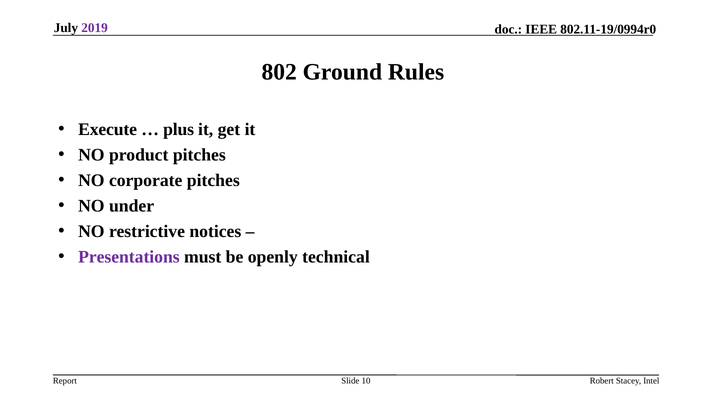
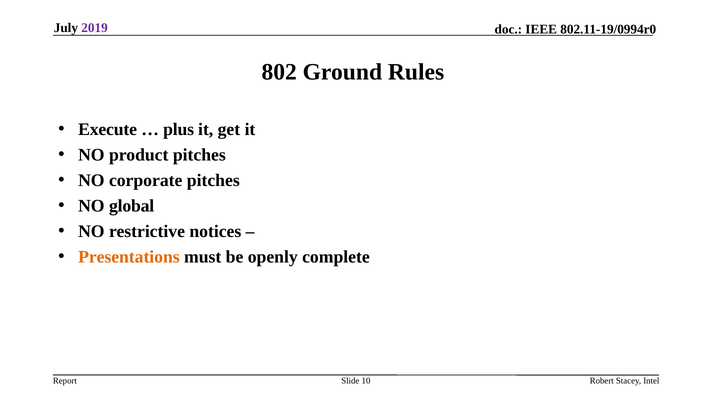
under: under -> global
Presentations colour: purple -> orange
technical: technical -> complete
